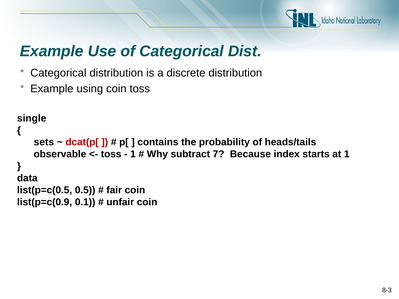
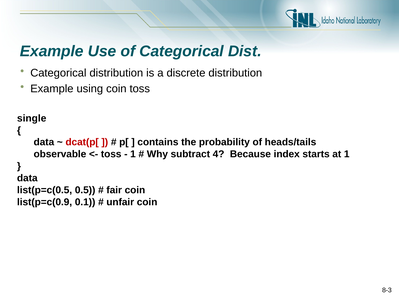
sets at (44, 142): sets -> data
7: 7 -> 4
